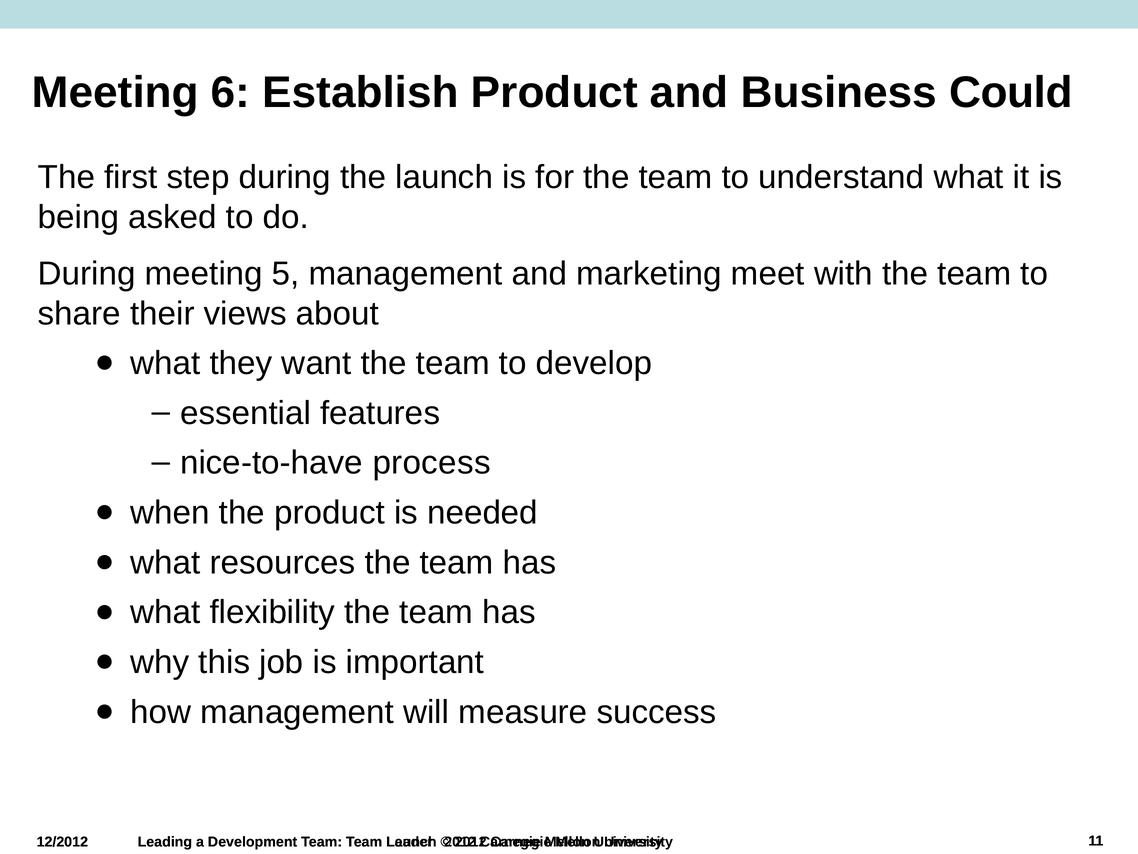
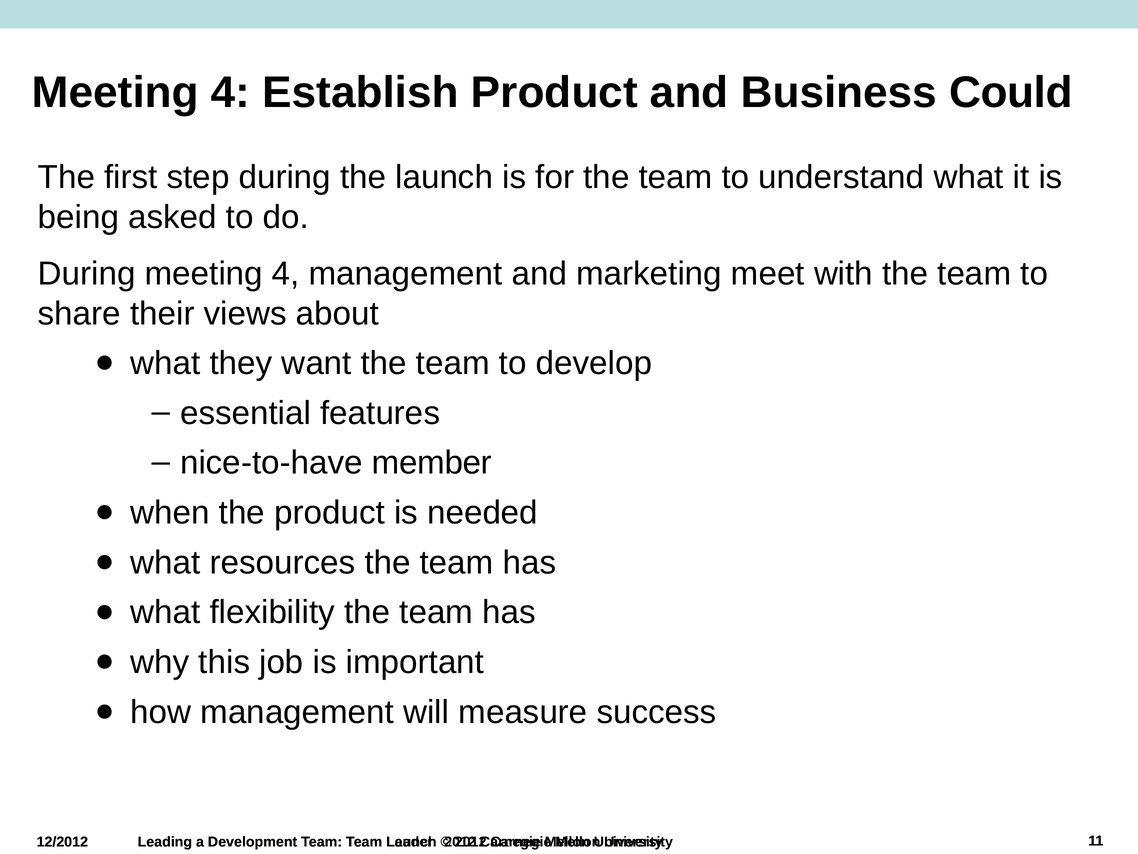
6 at (231, 93): 6 -> 4
During meeting 5: 5 -> 4
process: process -> member
